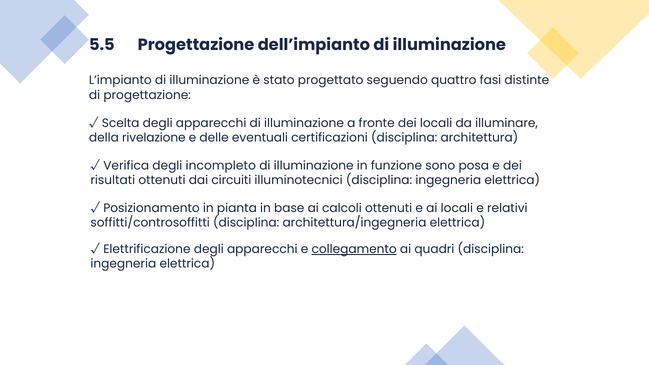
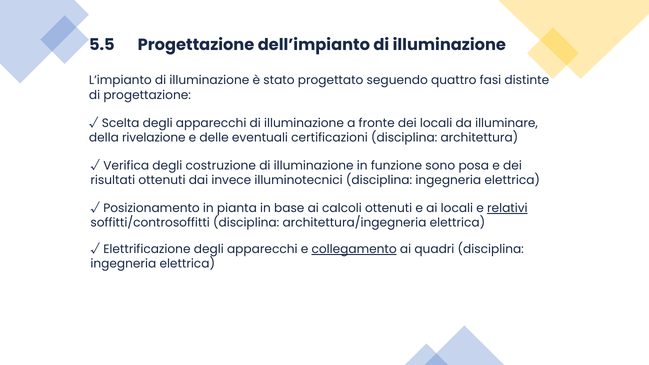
incompleto: incompleto -> costruzione
circuiti: circuiti -> invece
relativi underline: none -> present
